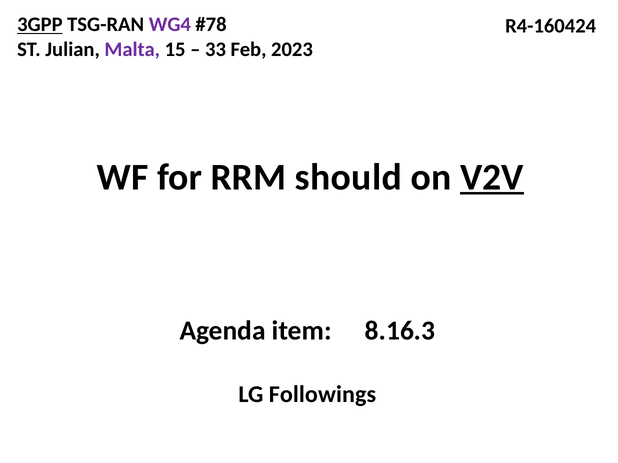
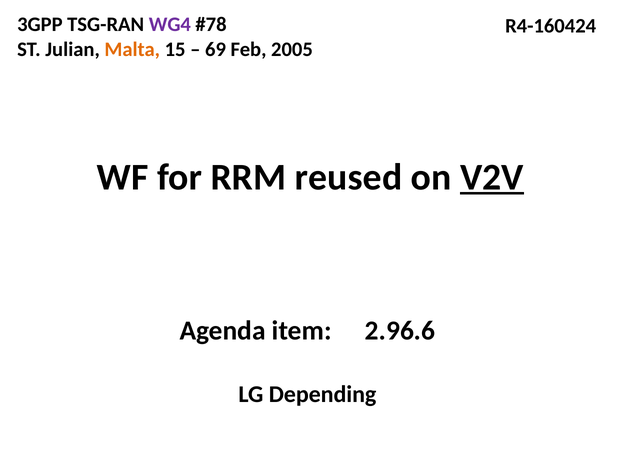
3GPP underline: present -> none
Malta colour: purple -> orange
33: 33 -> 69
2023: 2023 -> 2005
should: should -> reused
8.16.3: 8.16.3 -> 2.96.6
Followings: Followings -> Depending
